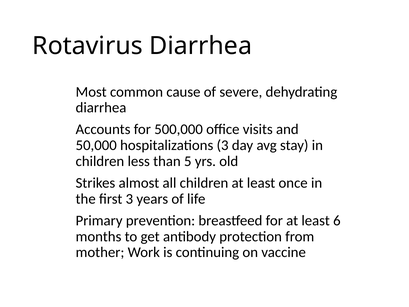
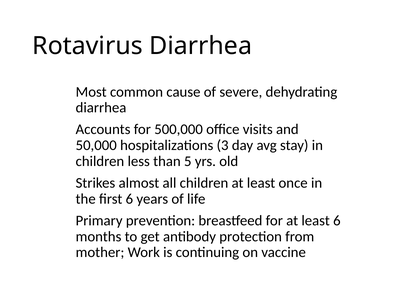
first 3: 3 -> 6
